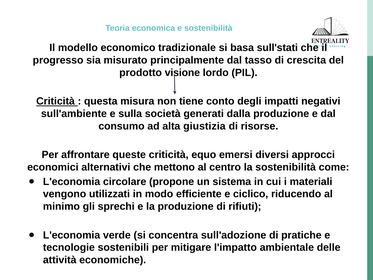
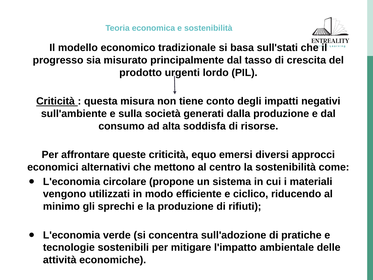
visione: visione -> urgenti
giustizia: giustizia -> soddisfa
